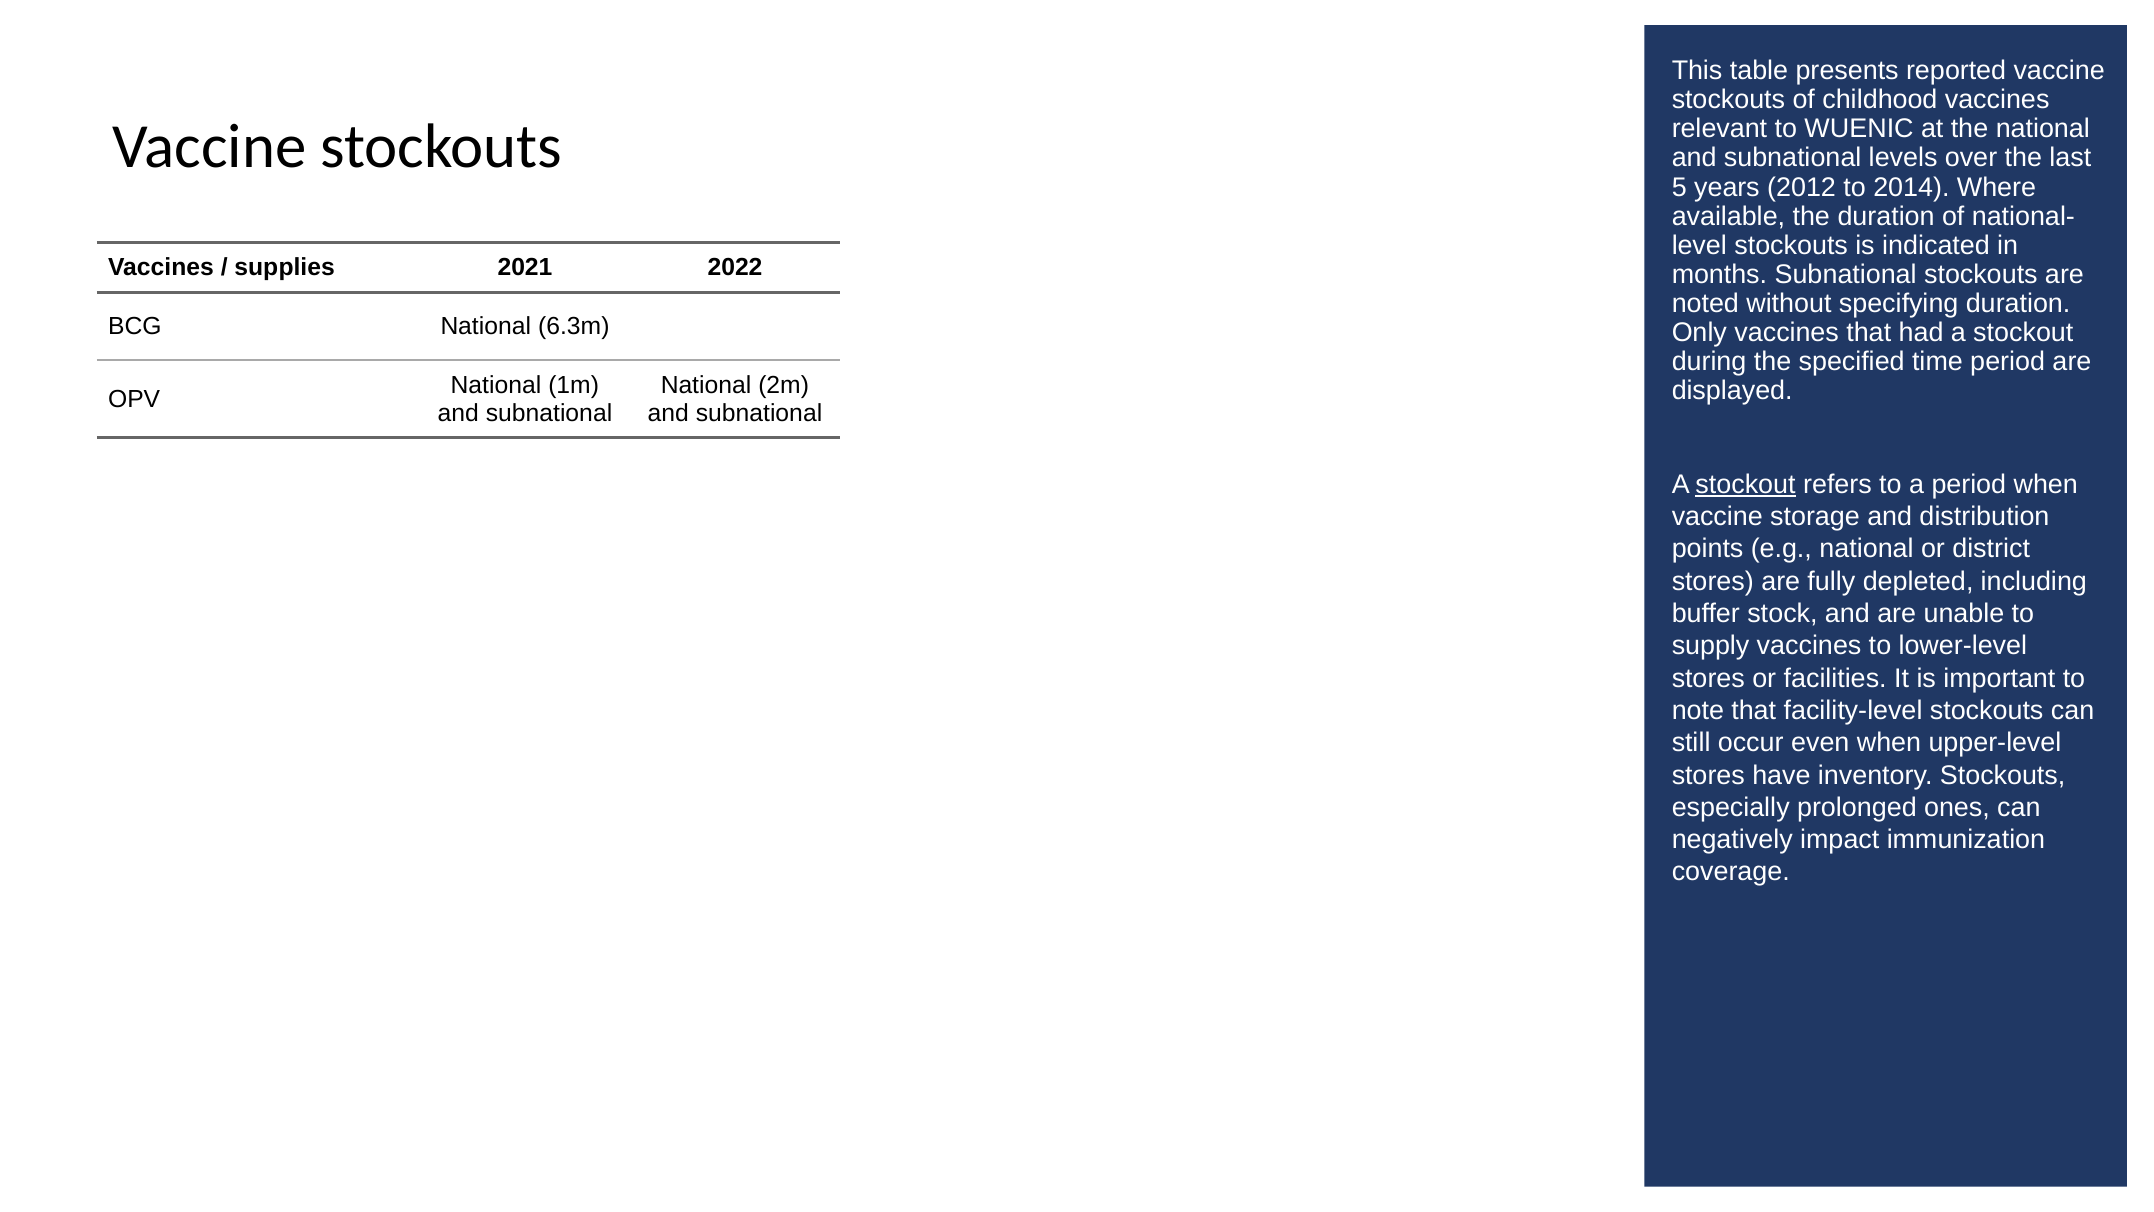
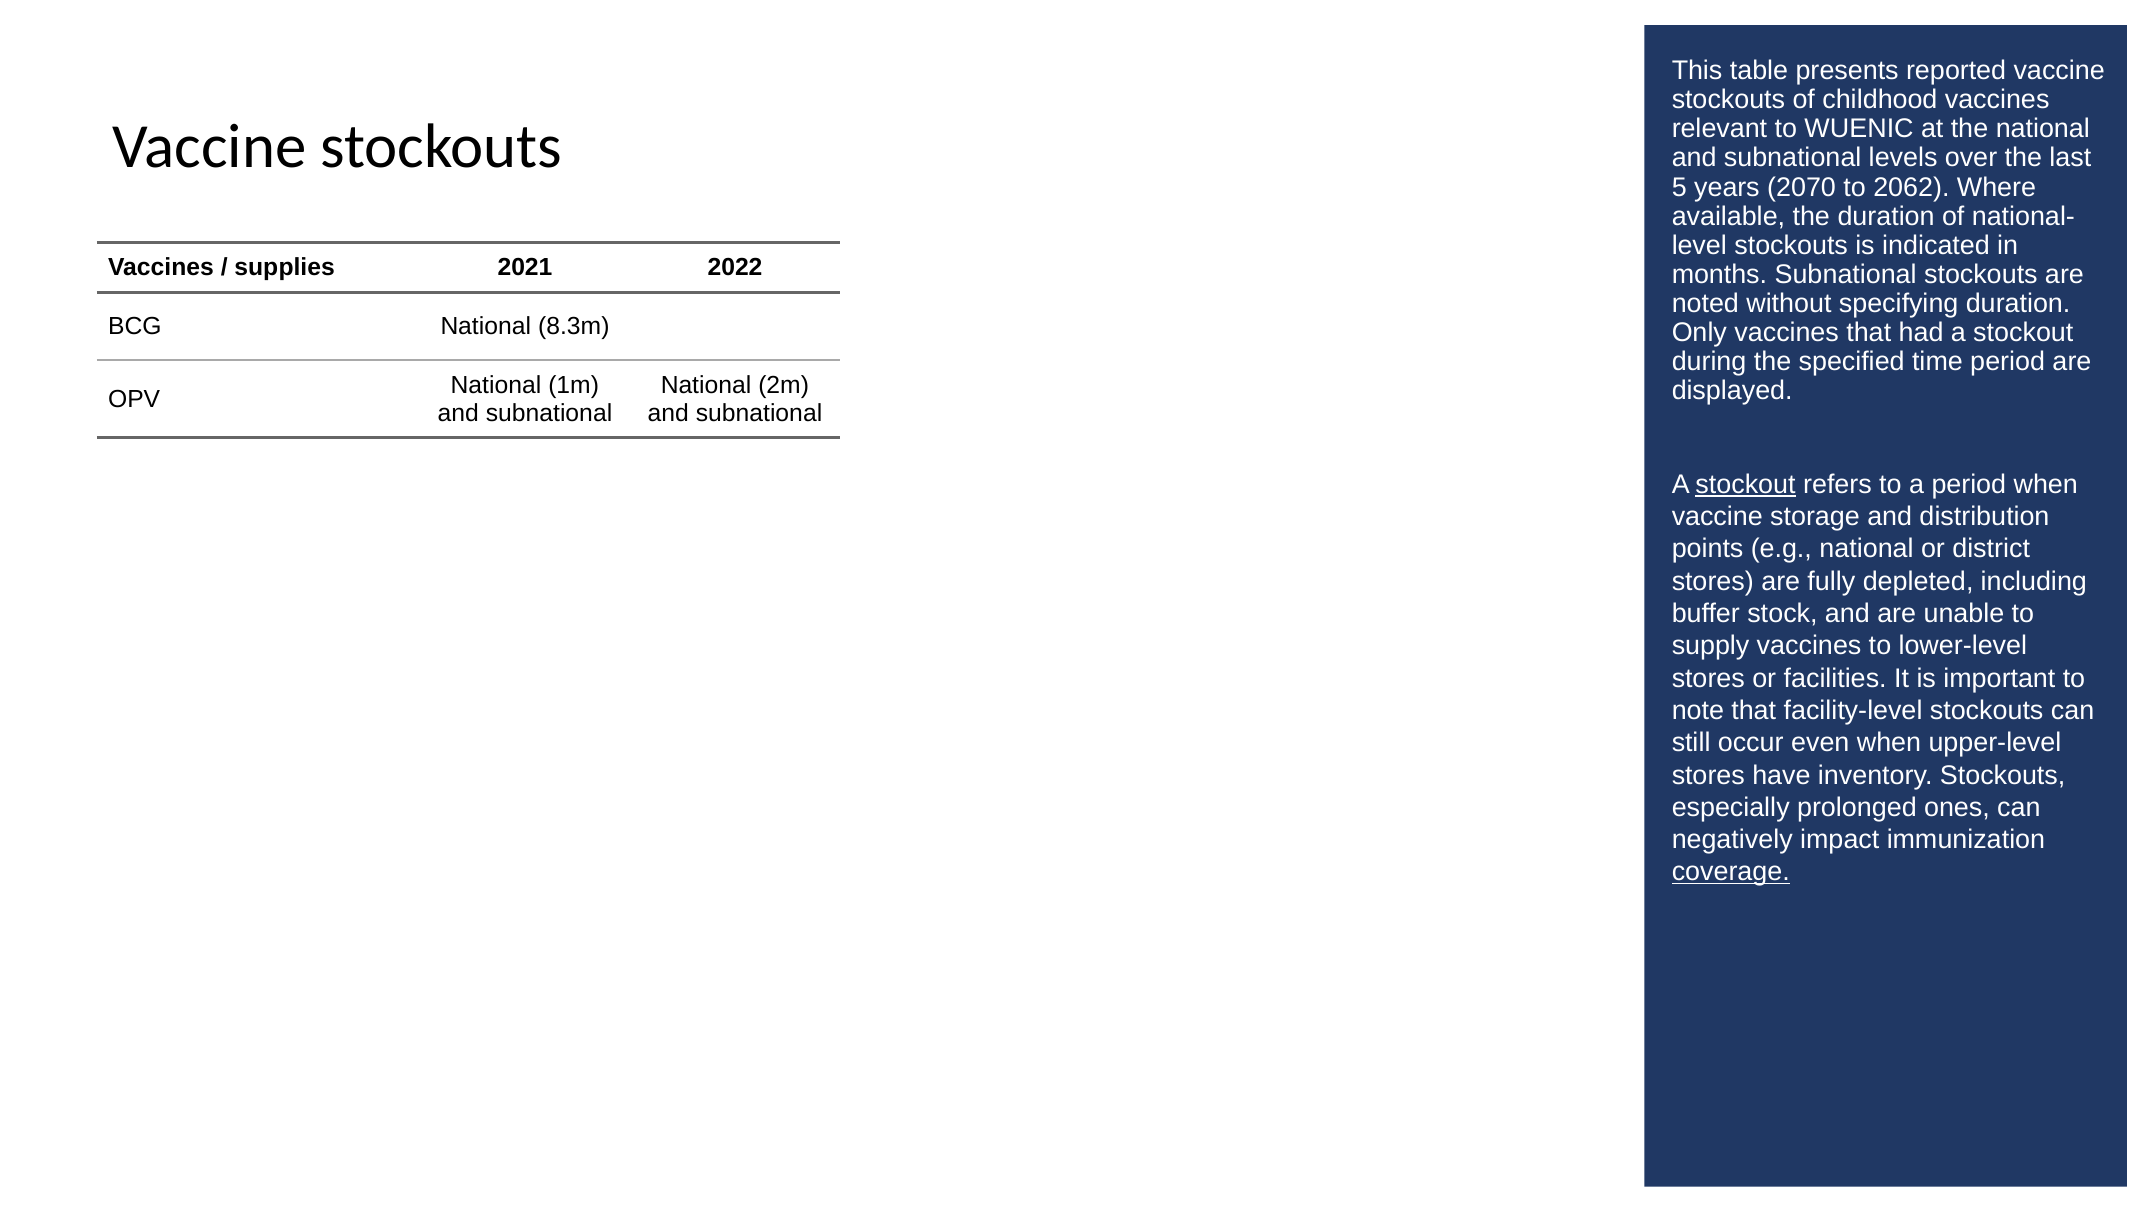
2012: 2012 -> 2070
2014: 2014 -> 2062
6.3m: 6.3m -> 8.3m
coverage underline: none -> present
